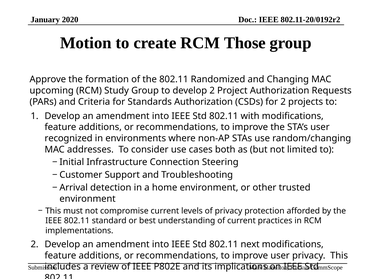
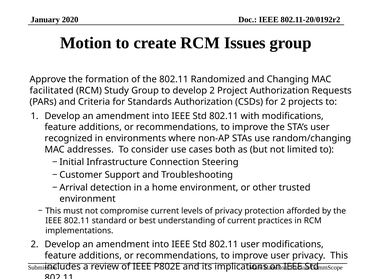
Those: Those -> Issues
upcoming: upcoming -> facilitated
802.11 next: next -> user
